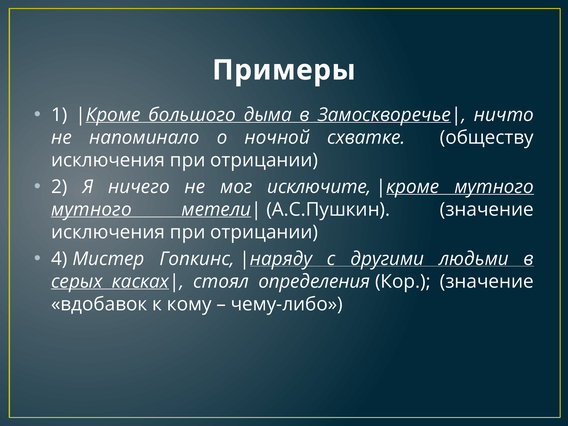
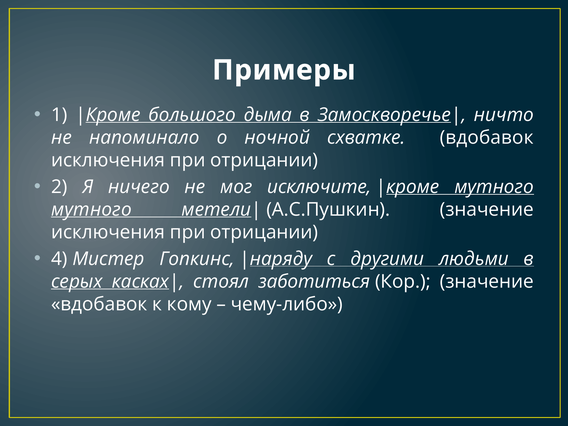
схватке обществу: обществу -> вдобавок
определения: определения -> заботиться
